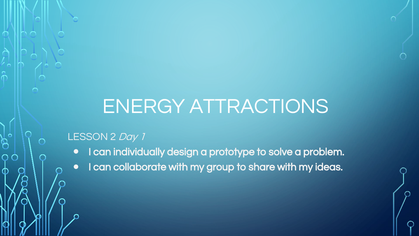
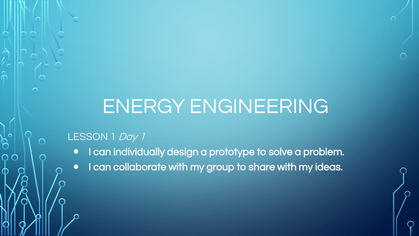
ATTRACTIONS: ATTRACTIONS -> ENGINEERING
LESSON 2: 2 -> 1
